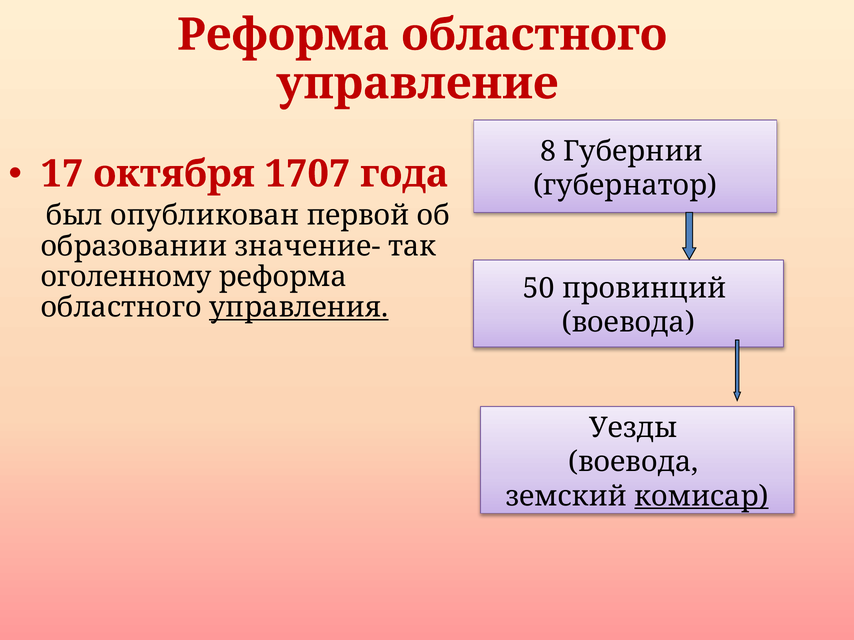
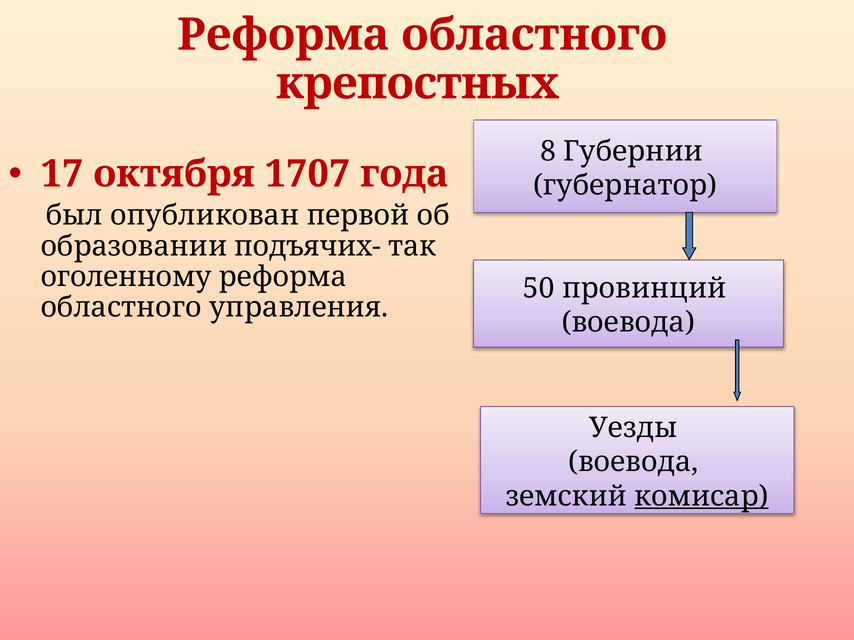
управление: управление -> крепостных
значение-: значение- -> подъячих-
управления underline: present -> none
